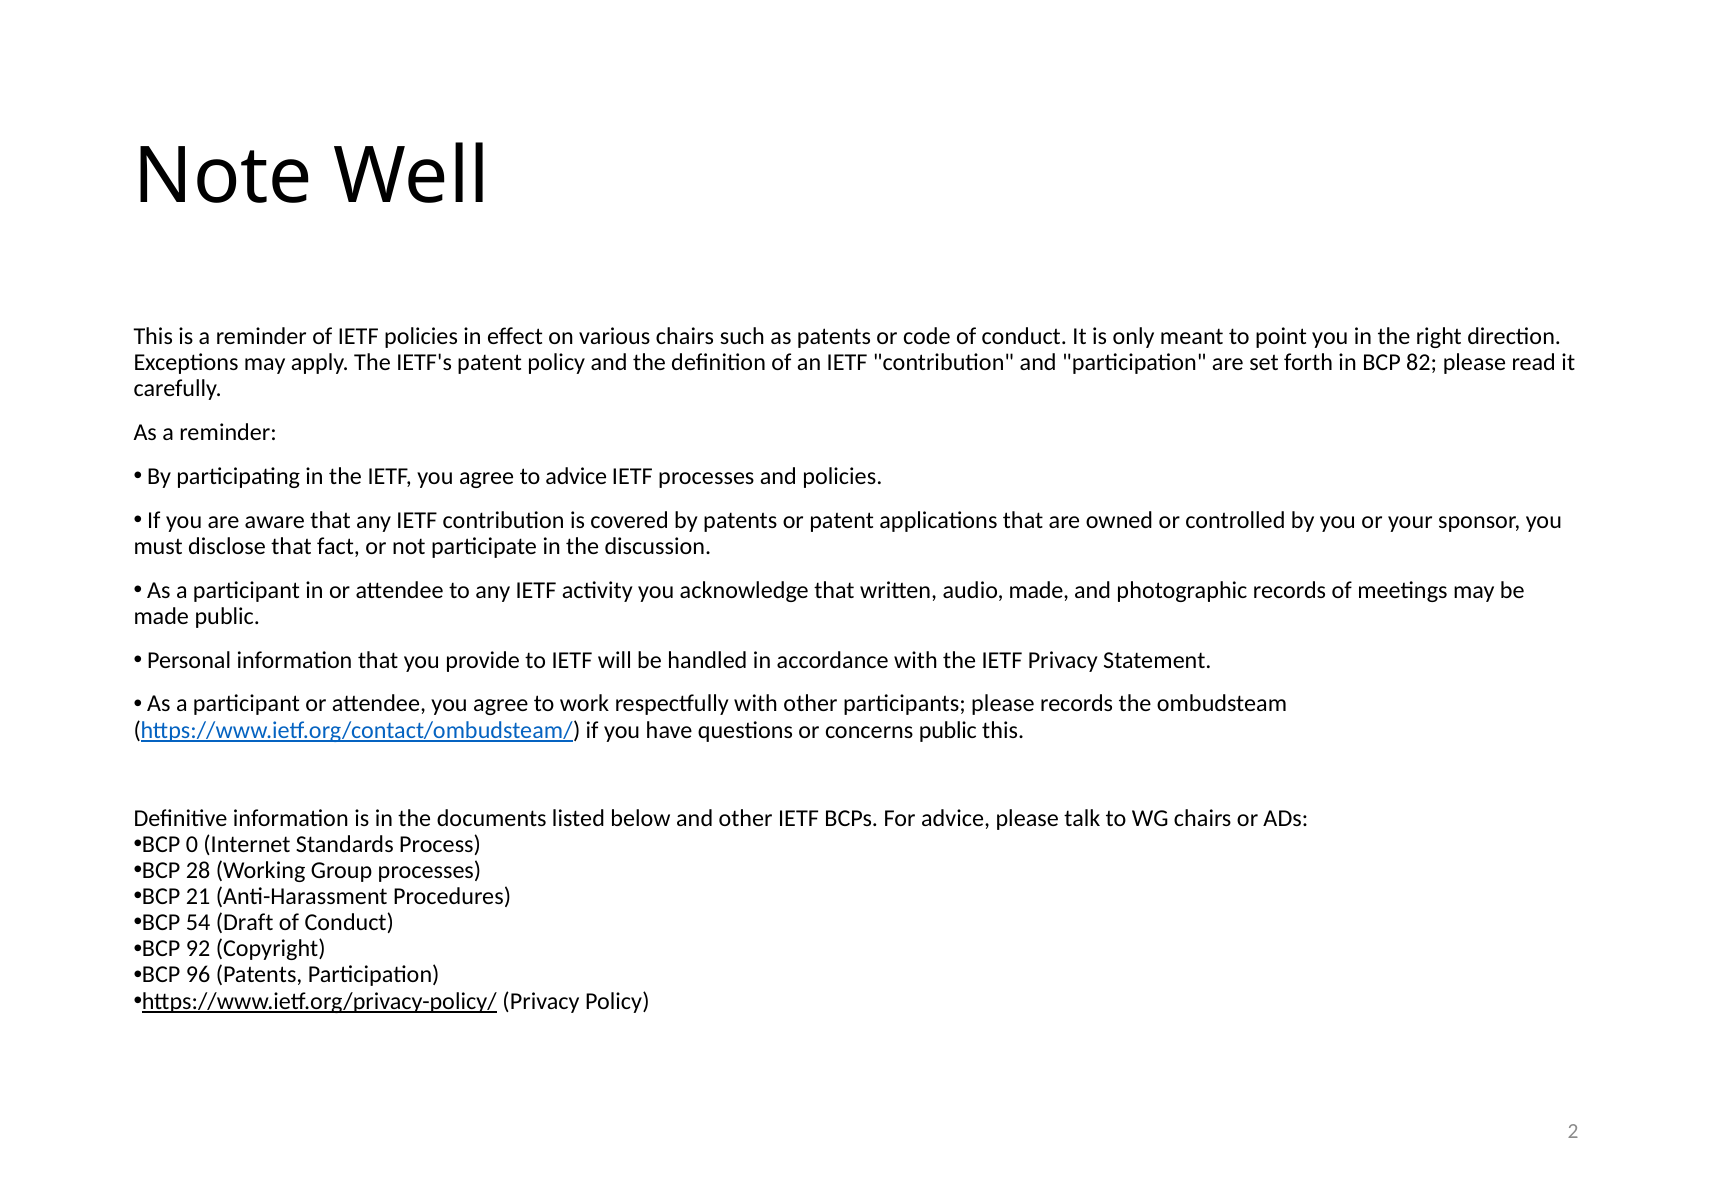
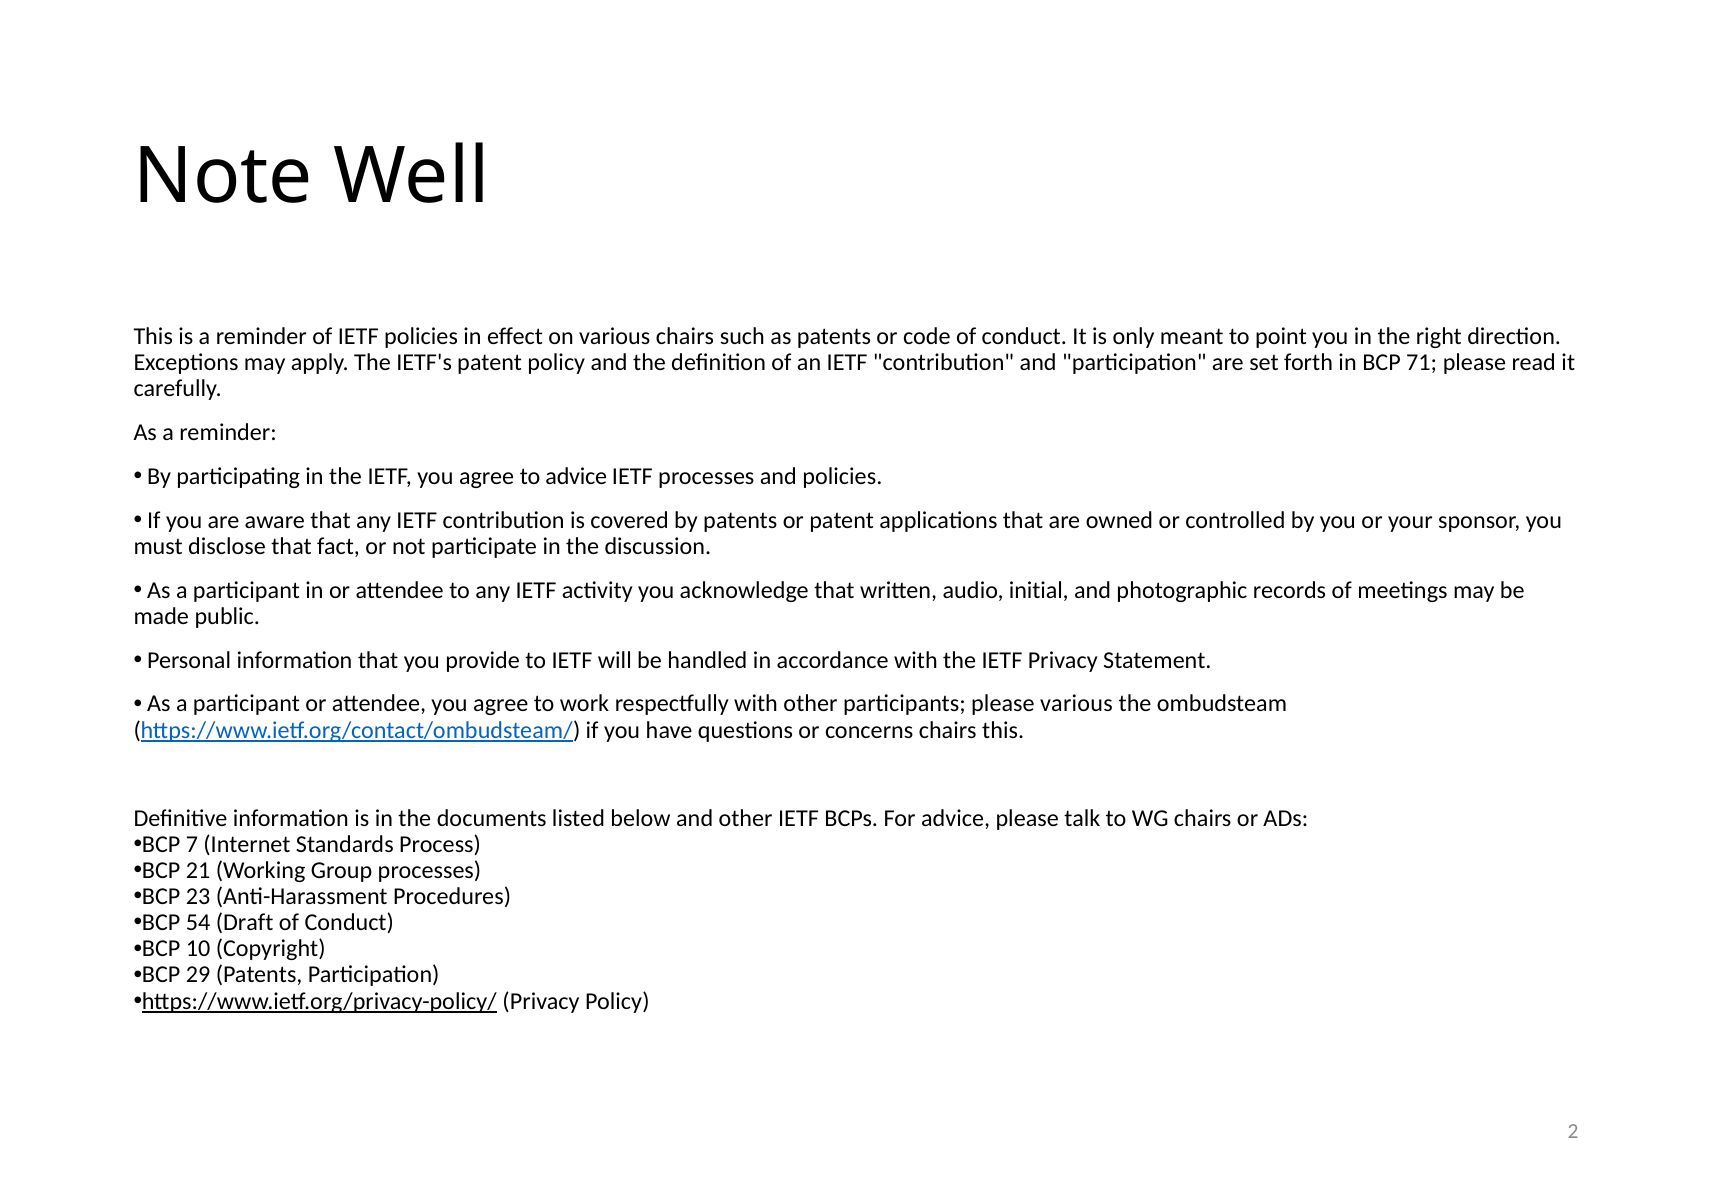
82: 82 -> 71
audio made: made -> initial
please records: records -> various
concerns public: public -> chairs
0: 0 -> 7
28: 28 -> 21
21: 21 -> 23
92: 92 -> 10
96: 96 -> 29
